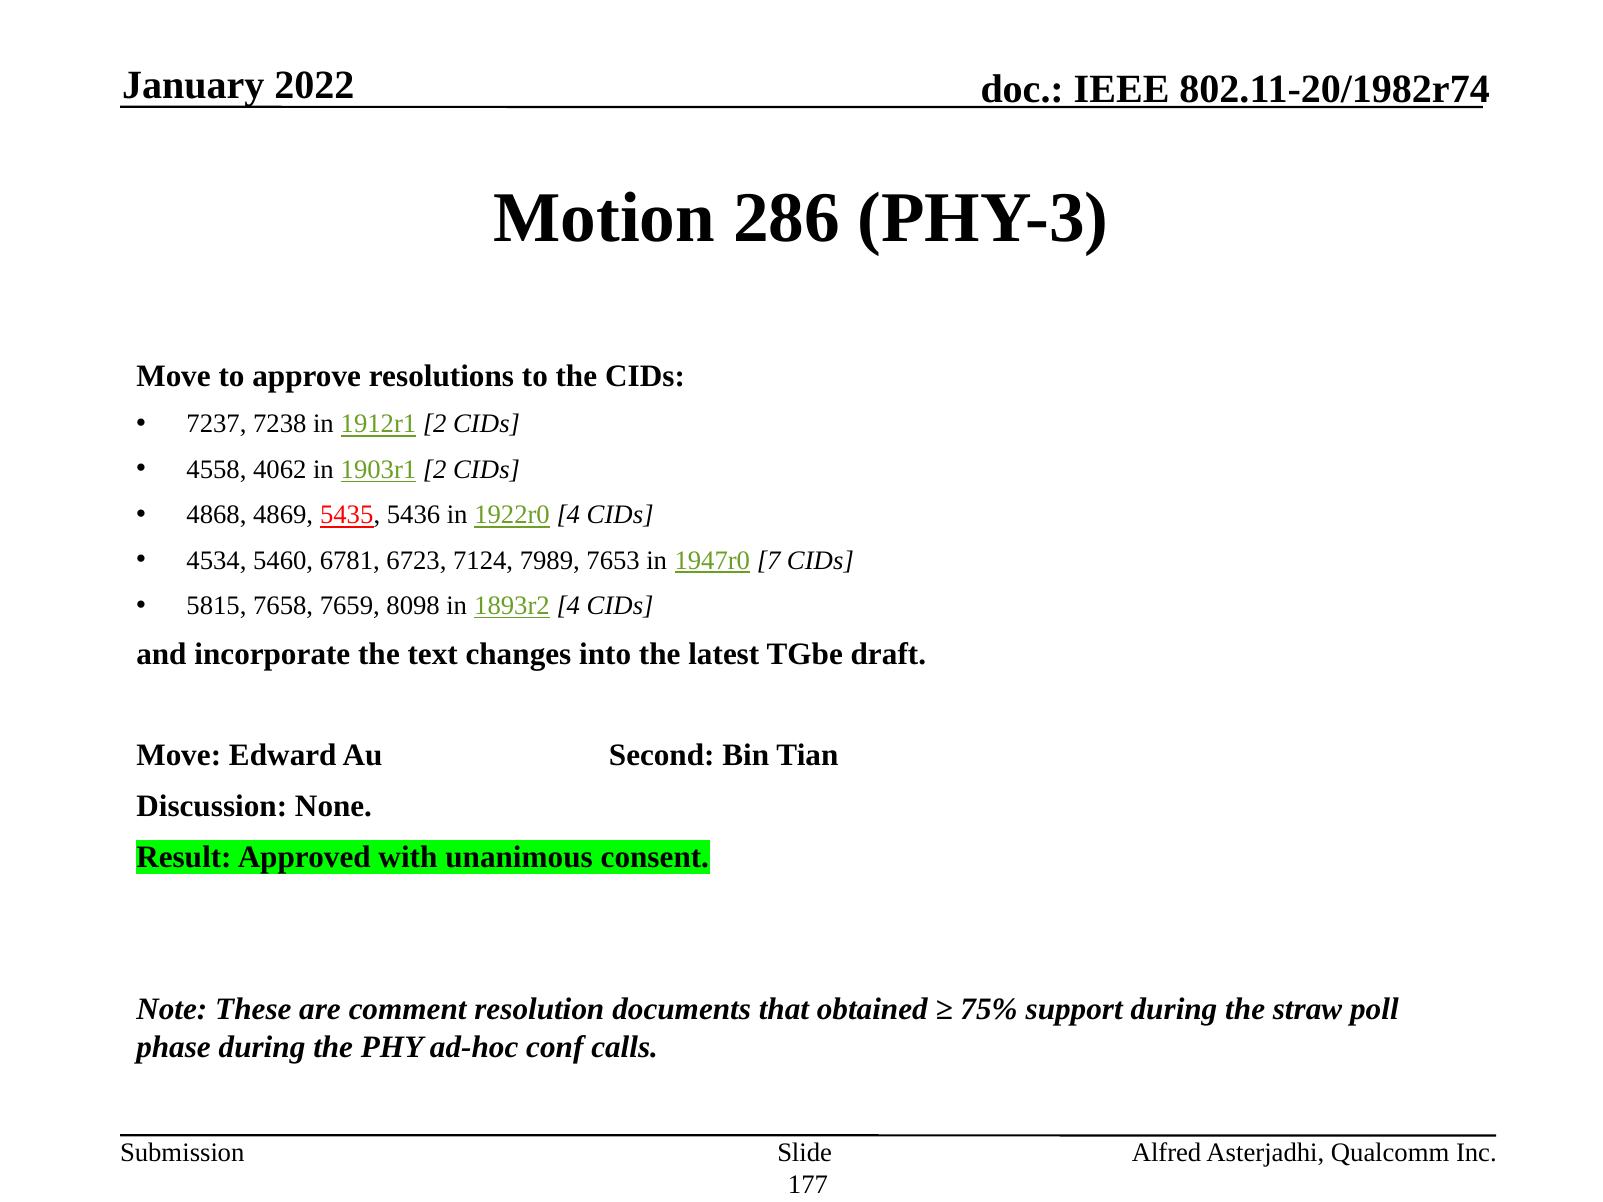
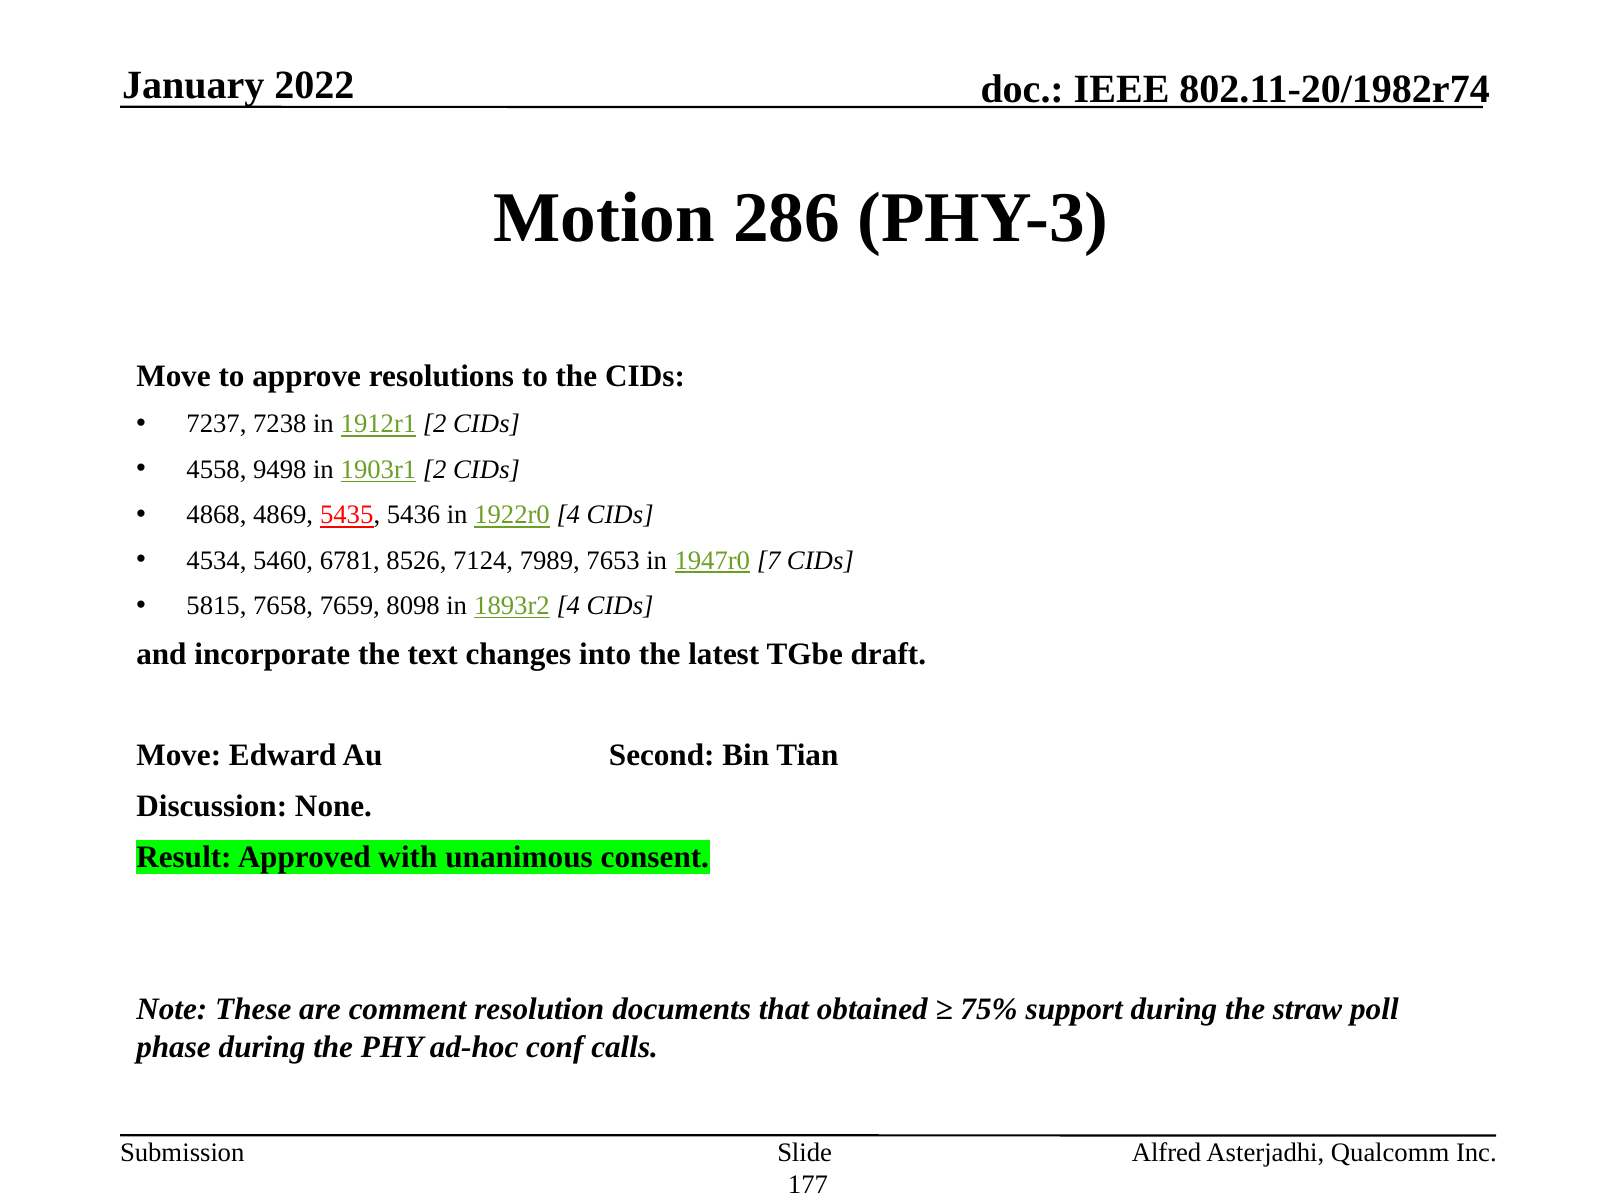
4062: 4062 -> 9498
6723: 6723 -> 8526
